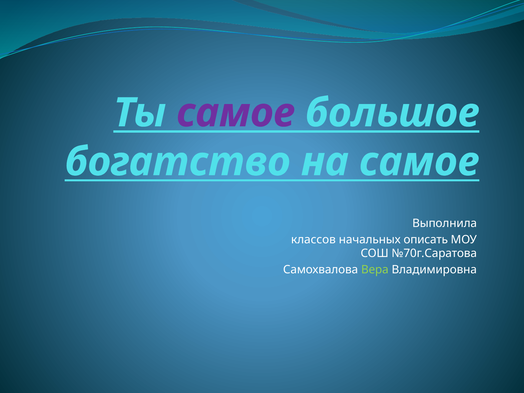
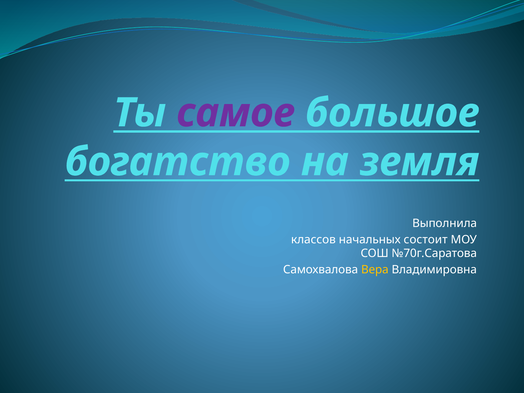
на самое: самое -> земля
описать: описать -> состоит
Вера colour: light green -> yellow
